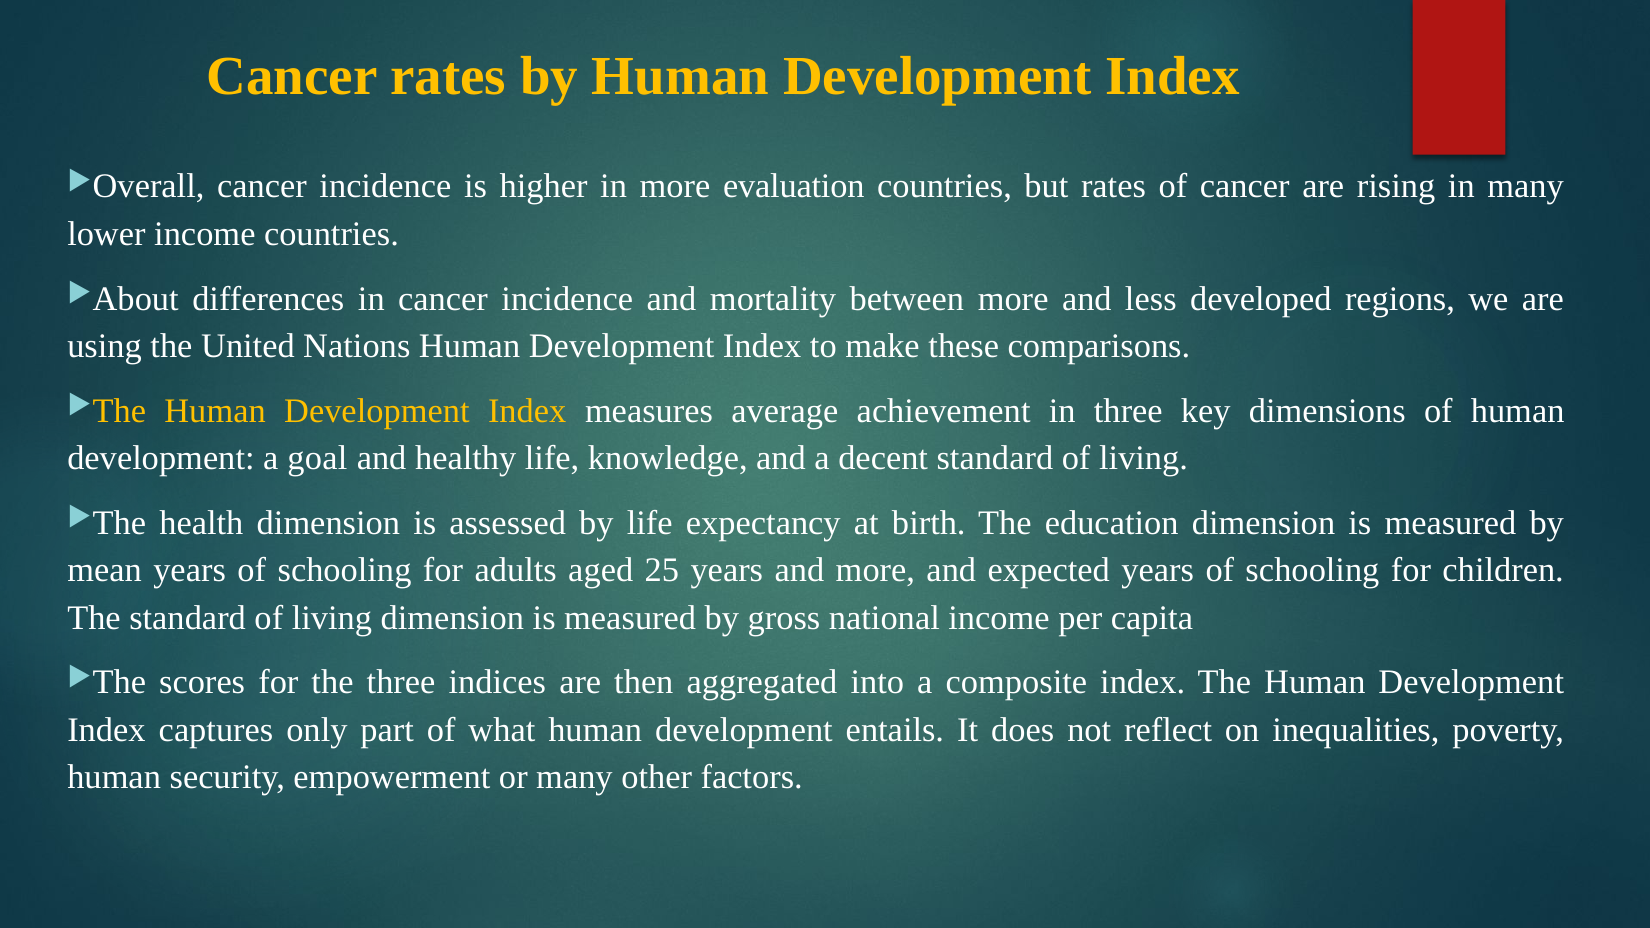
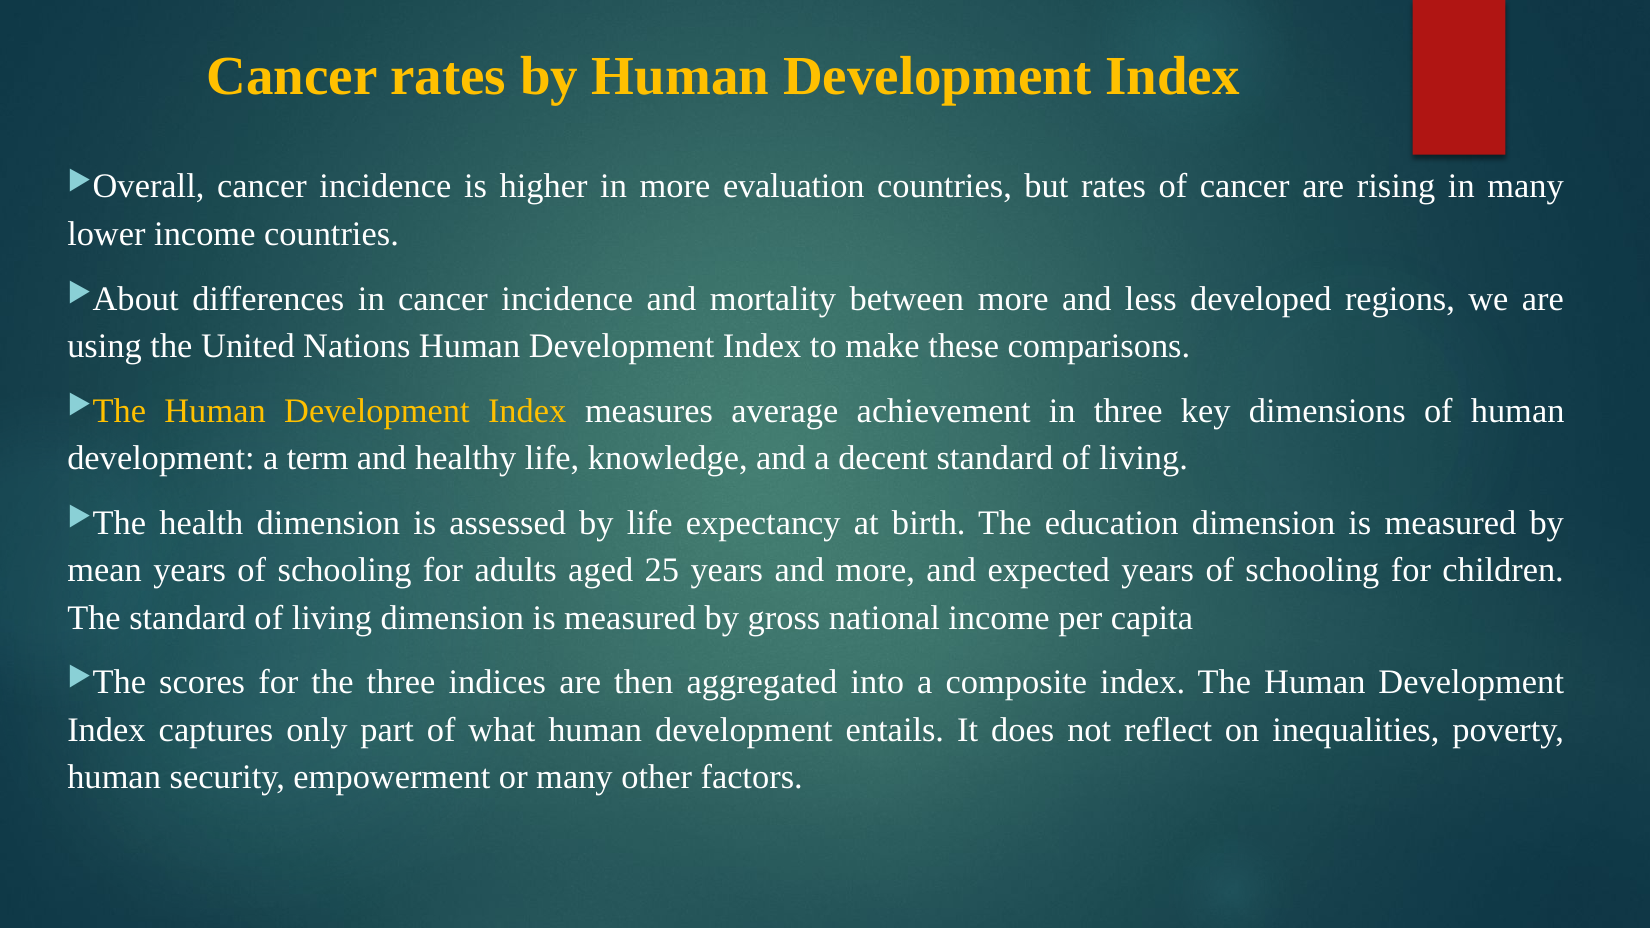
goal: goal -> term
